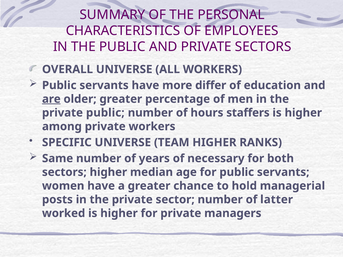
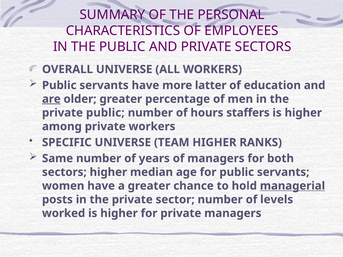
differ: differ -> latter
of necessary: necessary -> managers
managerial underline: none -> present
latter: latter -> levels
